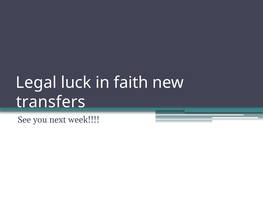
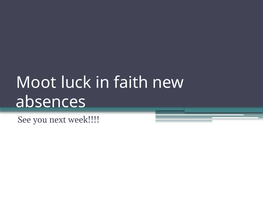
Legal: Legal -> Moot
transfers: transfers -> absences
